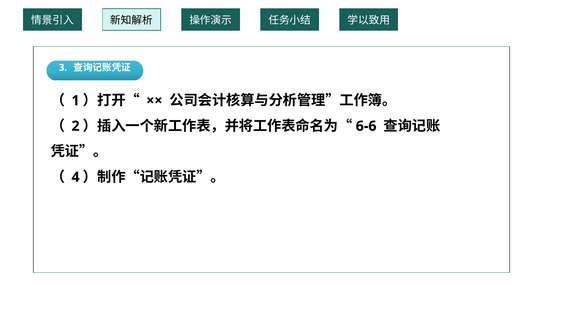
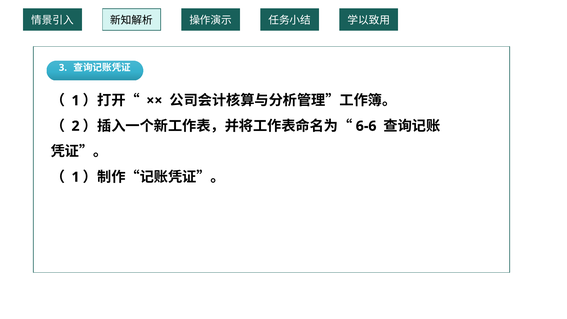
4 at (76, 177): 4 -> 1
